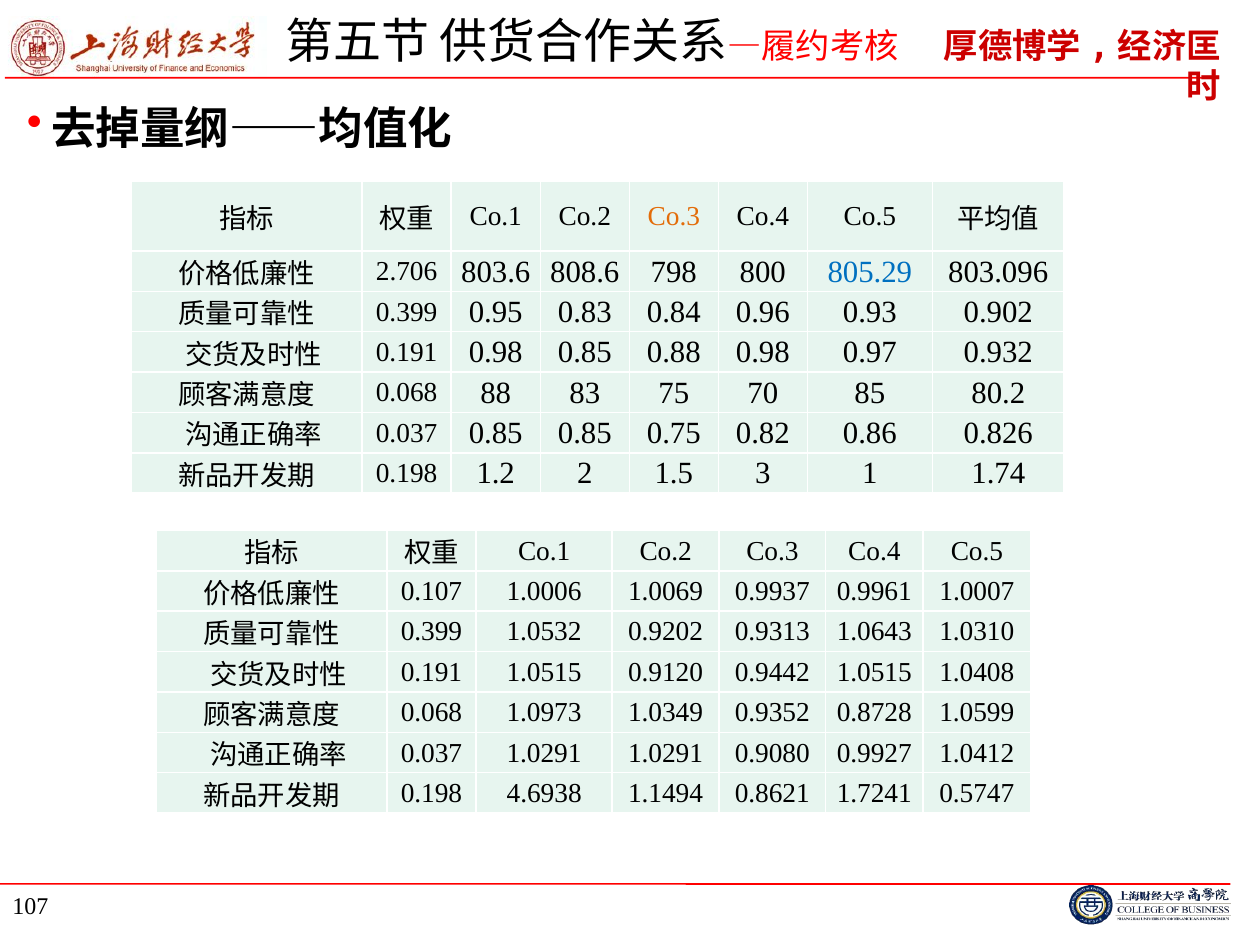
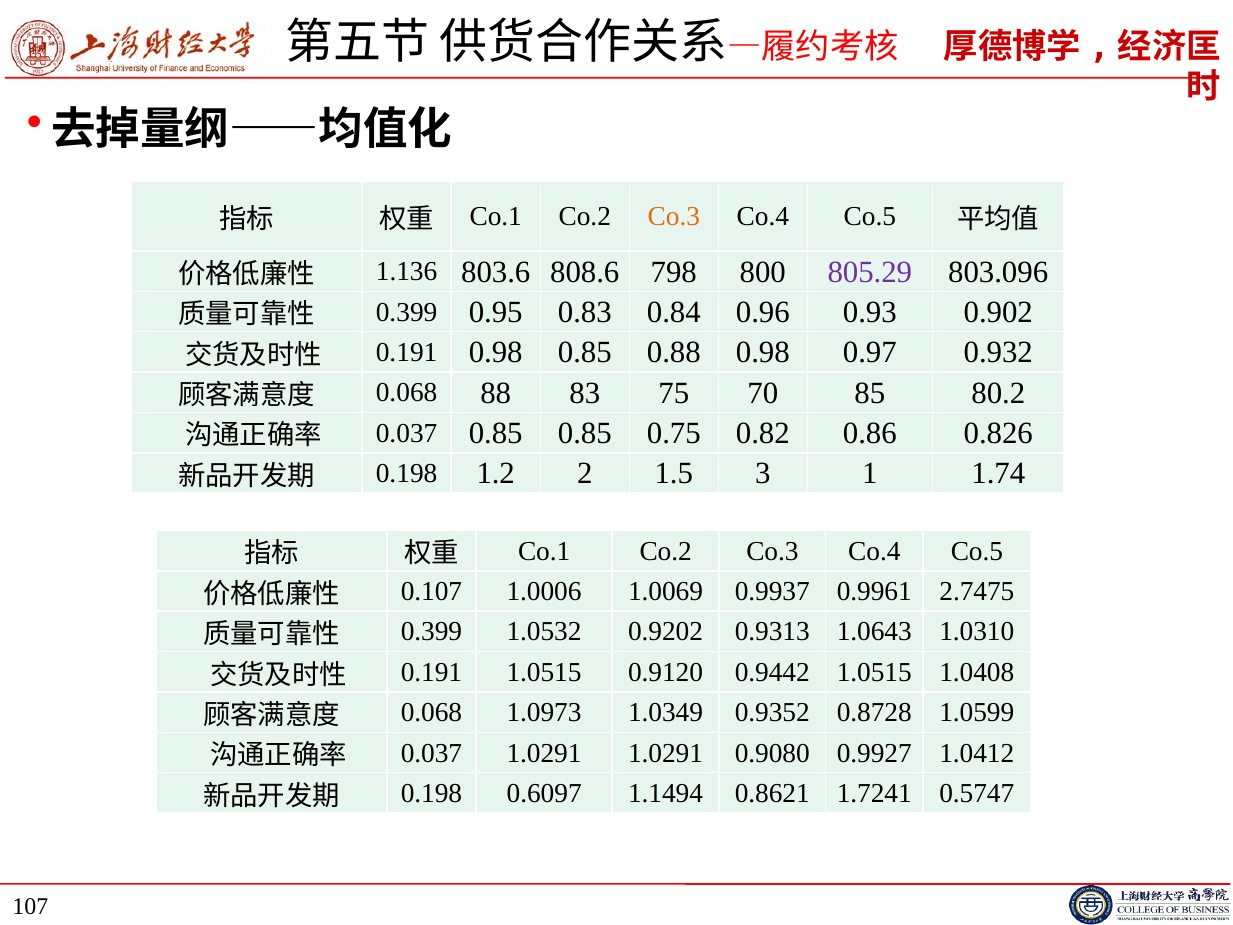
2.706: 2.706 -> 1.136
805.29 colour: blue -> purple
1.0007: 1.0007 -> 2.7475
4.6938: 4.6938 -> 0.6097
